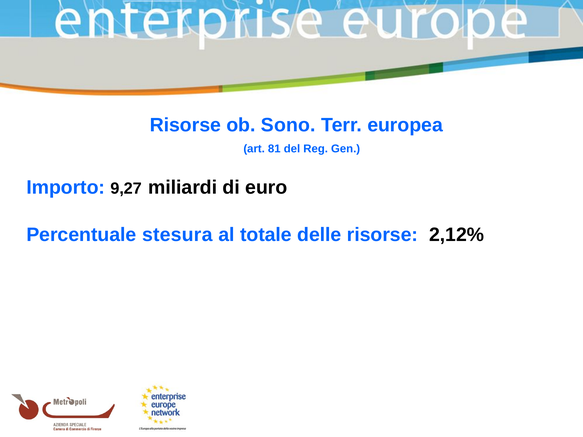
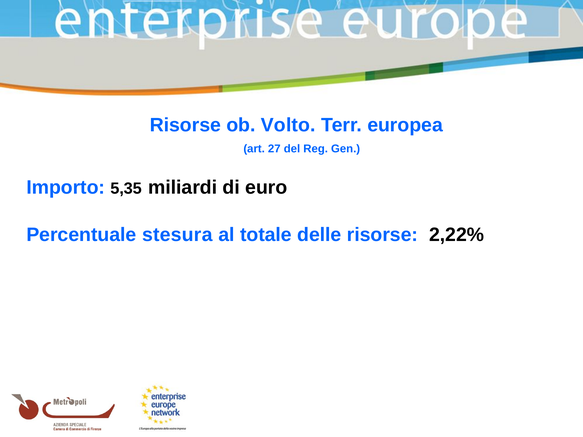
Sono: Sono -> Volto
81: 81 -> 27
9,27: 9,27 -> 5,35
2,12%: 2,12% -> 2,22%
